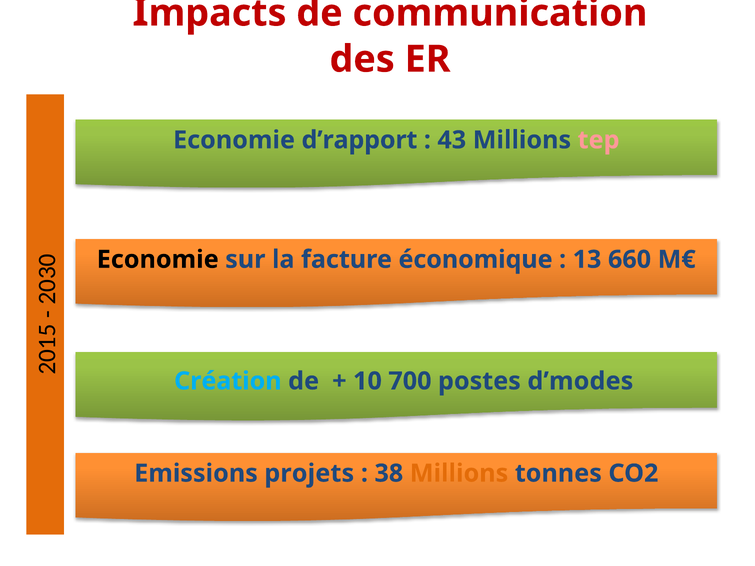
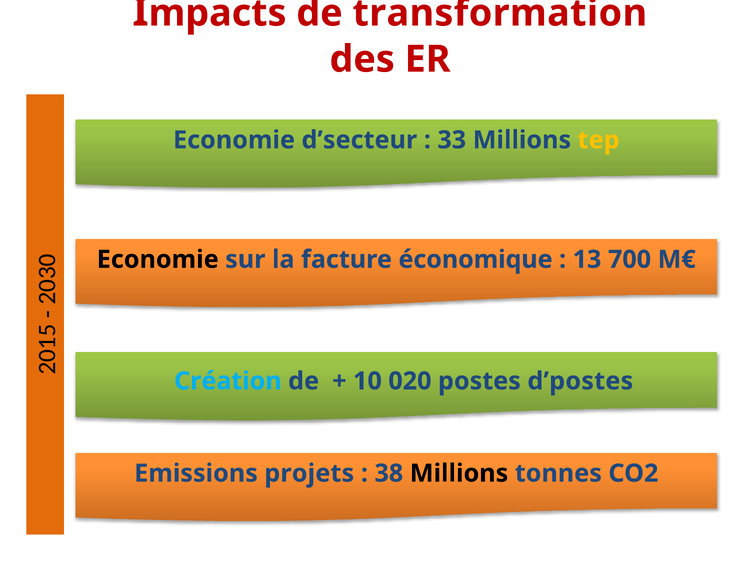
communication: communication -> transformation
d’rapport: d’rapport -> d’secteur
43: 43 -> 33
tep colour: pink -> yellow
660: 660 -> 700
700: 700 -> 020
d’modes: d’modes -> d’postes
Millions at (459, 474) colour: orange -> black
